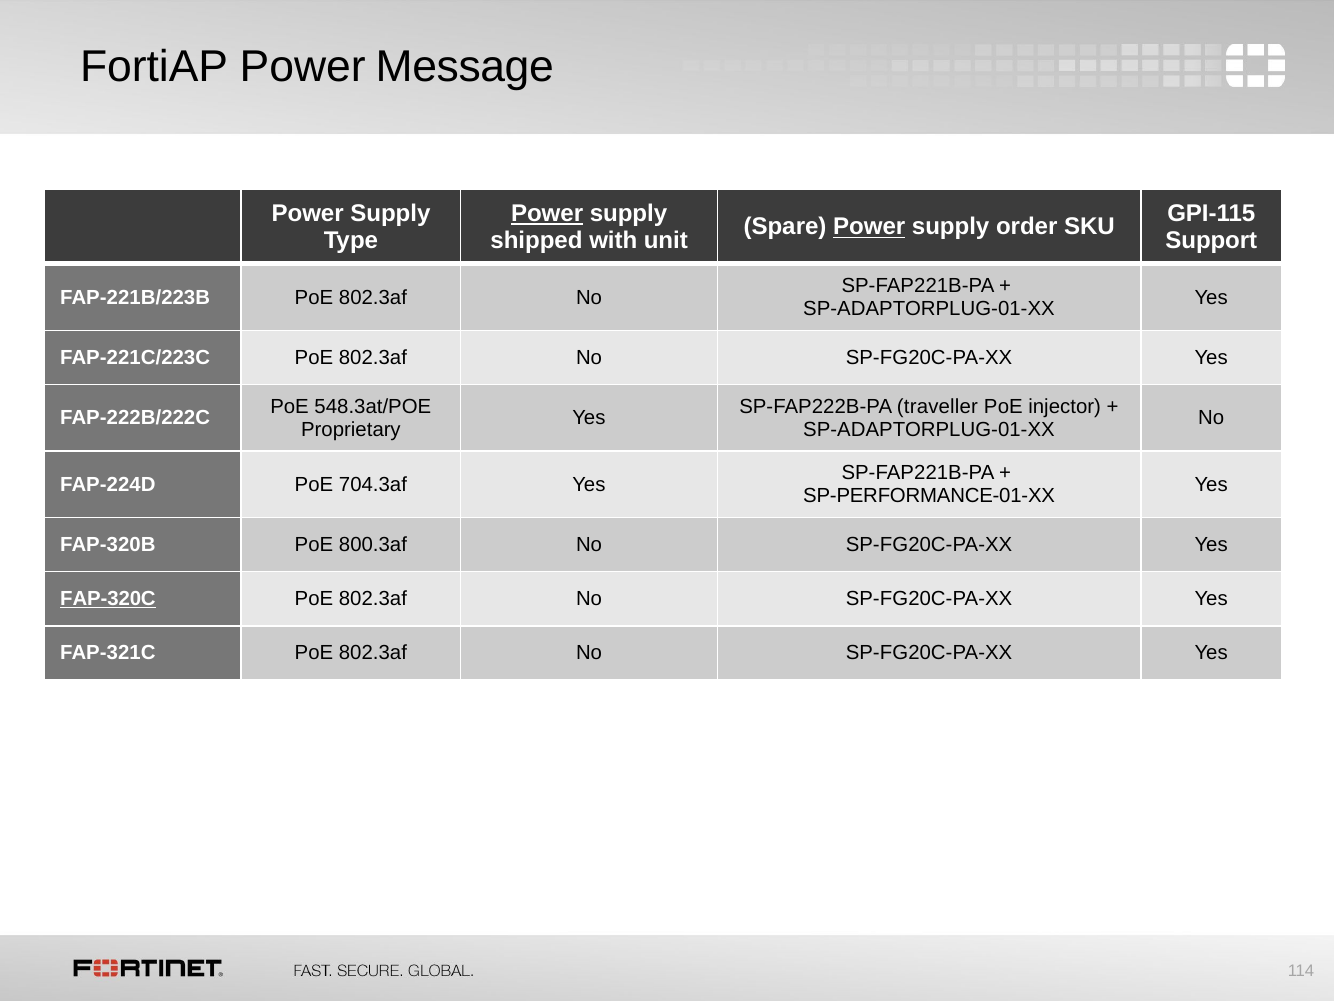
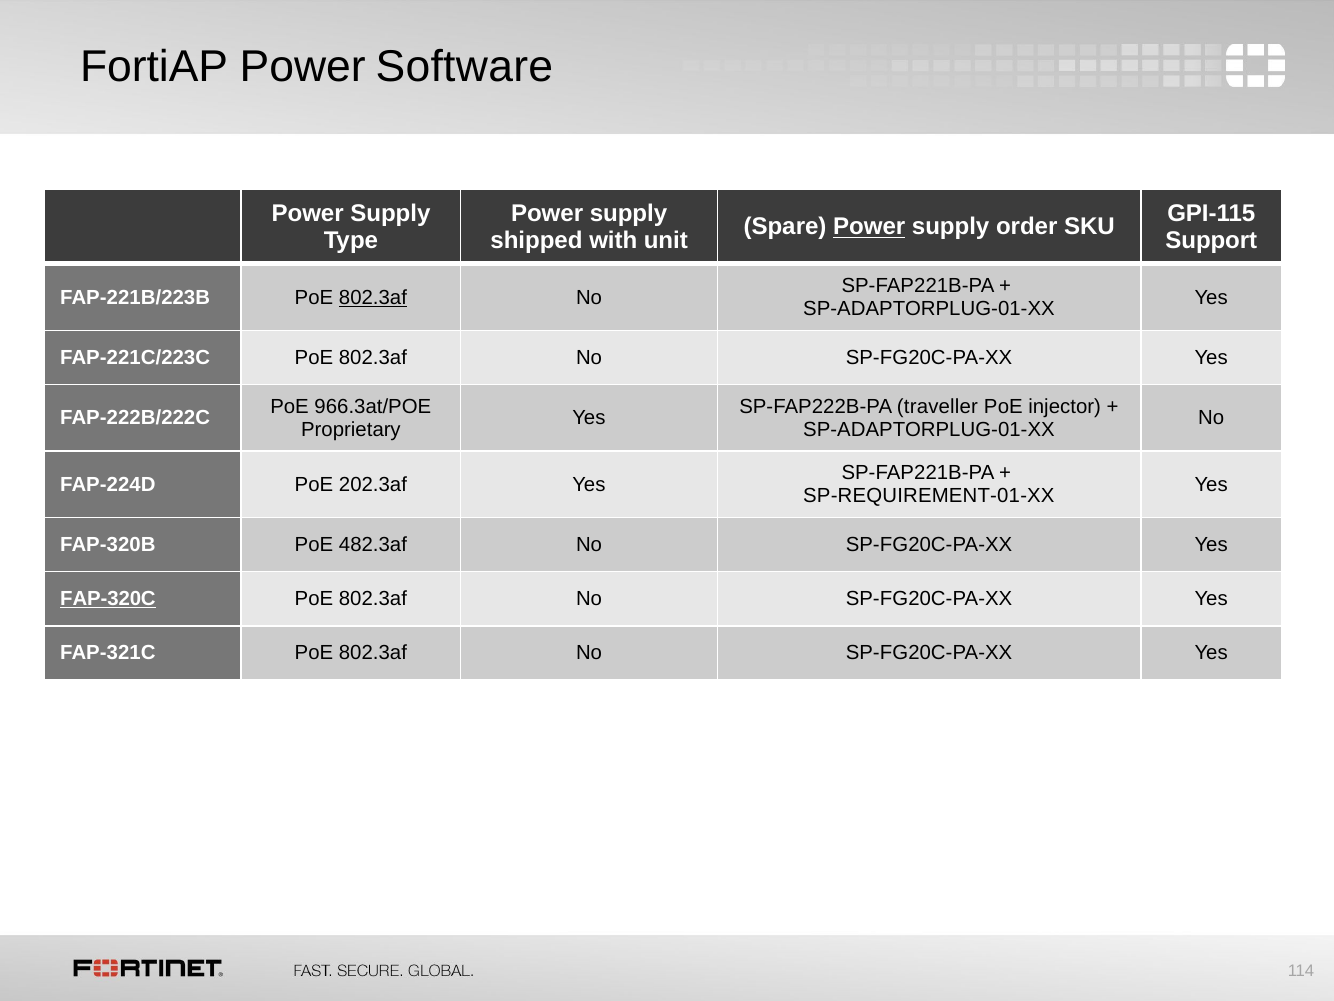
Message: Message -> Software
Power at (547, 213) underline: present -> none
802.3af at (373, 297) underline: none -> present
548.3at/POE: 548.3at/POE -> 966.3at/POE
704.3af: 704.3af -> 202.3af
SP-PERFORMANCE-01-XX: SP-PERFORMANCE-01-XX -> SP-REQUIREMENT-01-XX
800.3af: 800.3af -> 482.3af
